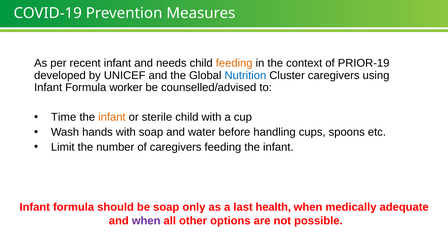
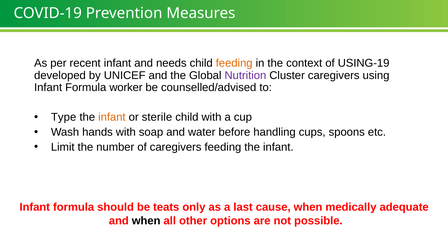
PRIOR-19: PRIOR-19 -> USING-19
Nutrition colour: blue -> purple
Time: Time -> Type
be soap: soap -> teats
health: health -> cause
when at (146, 221) colour: purple -> black
